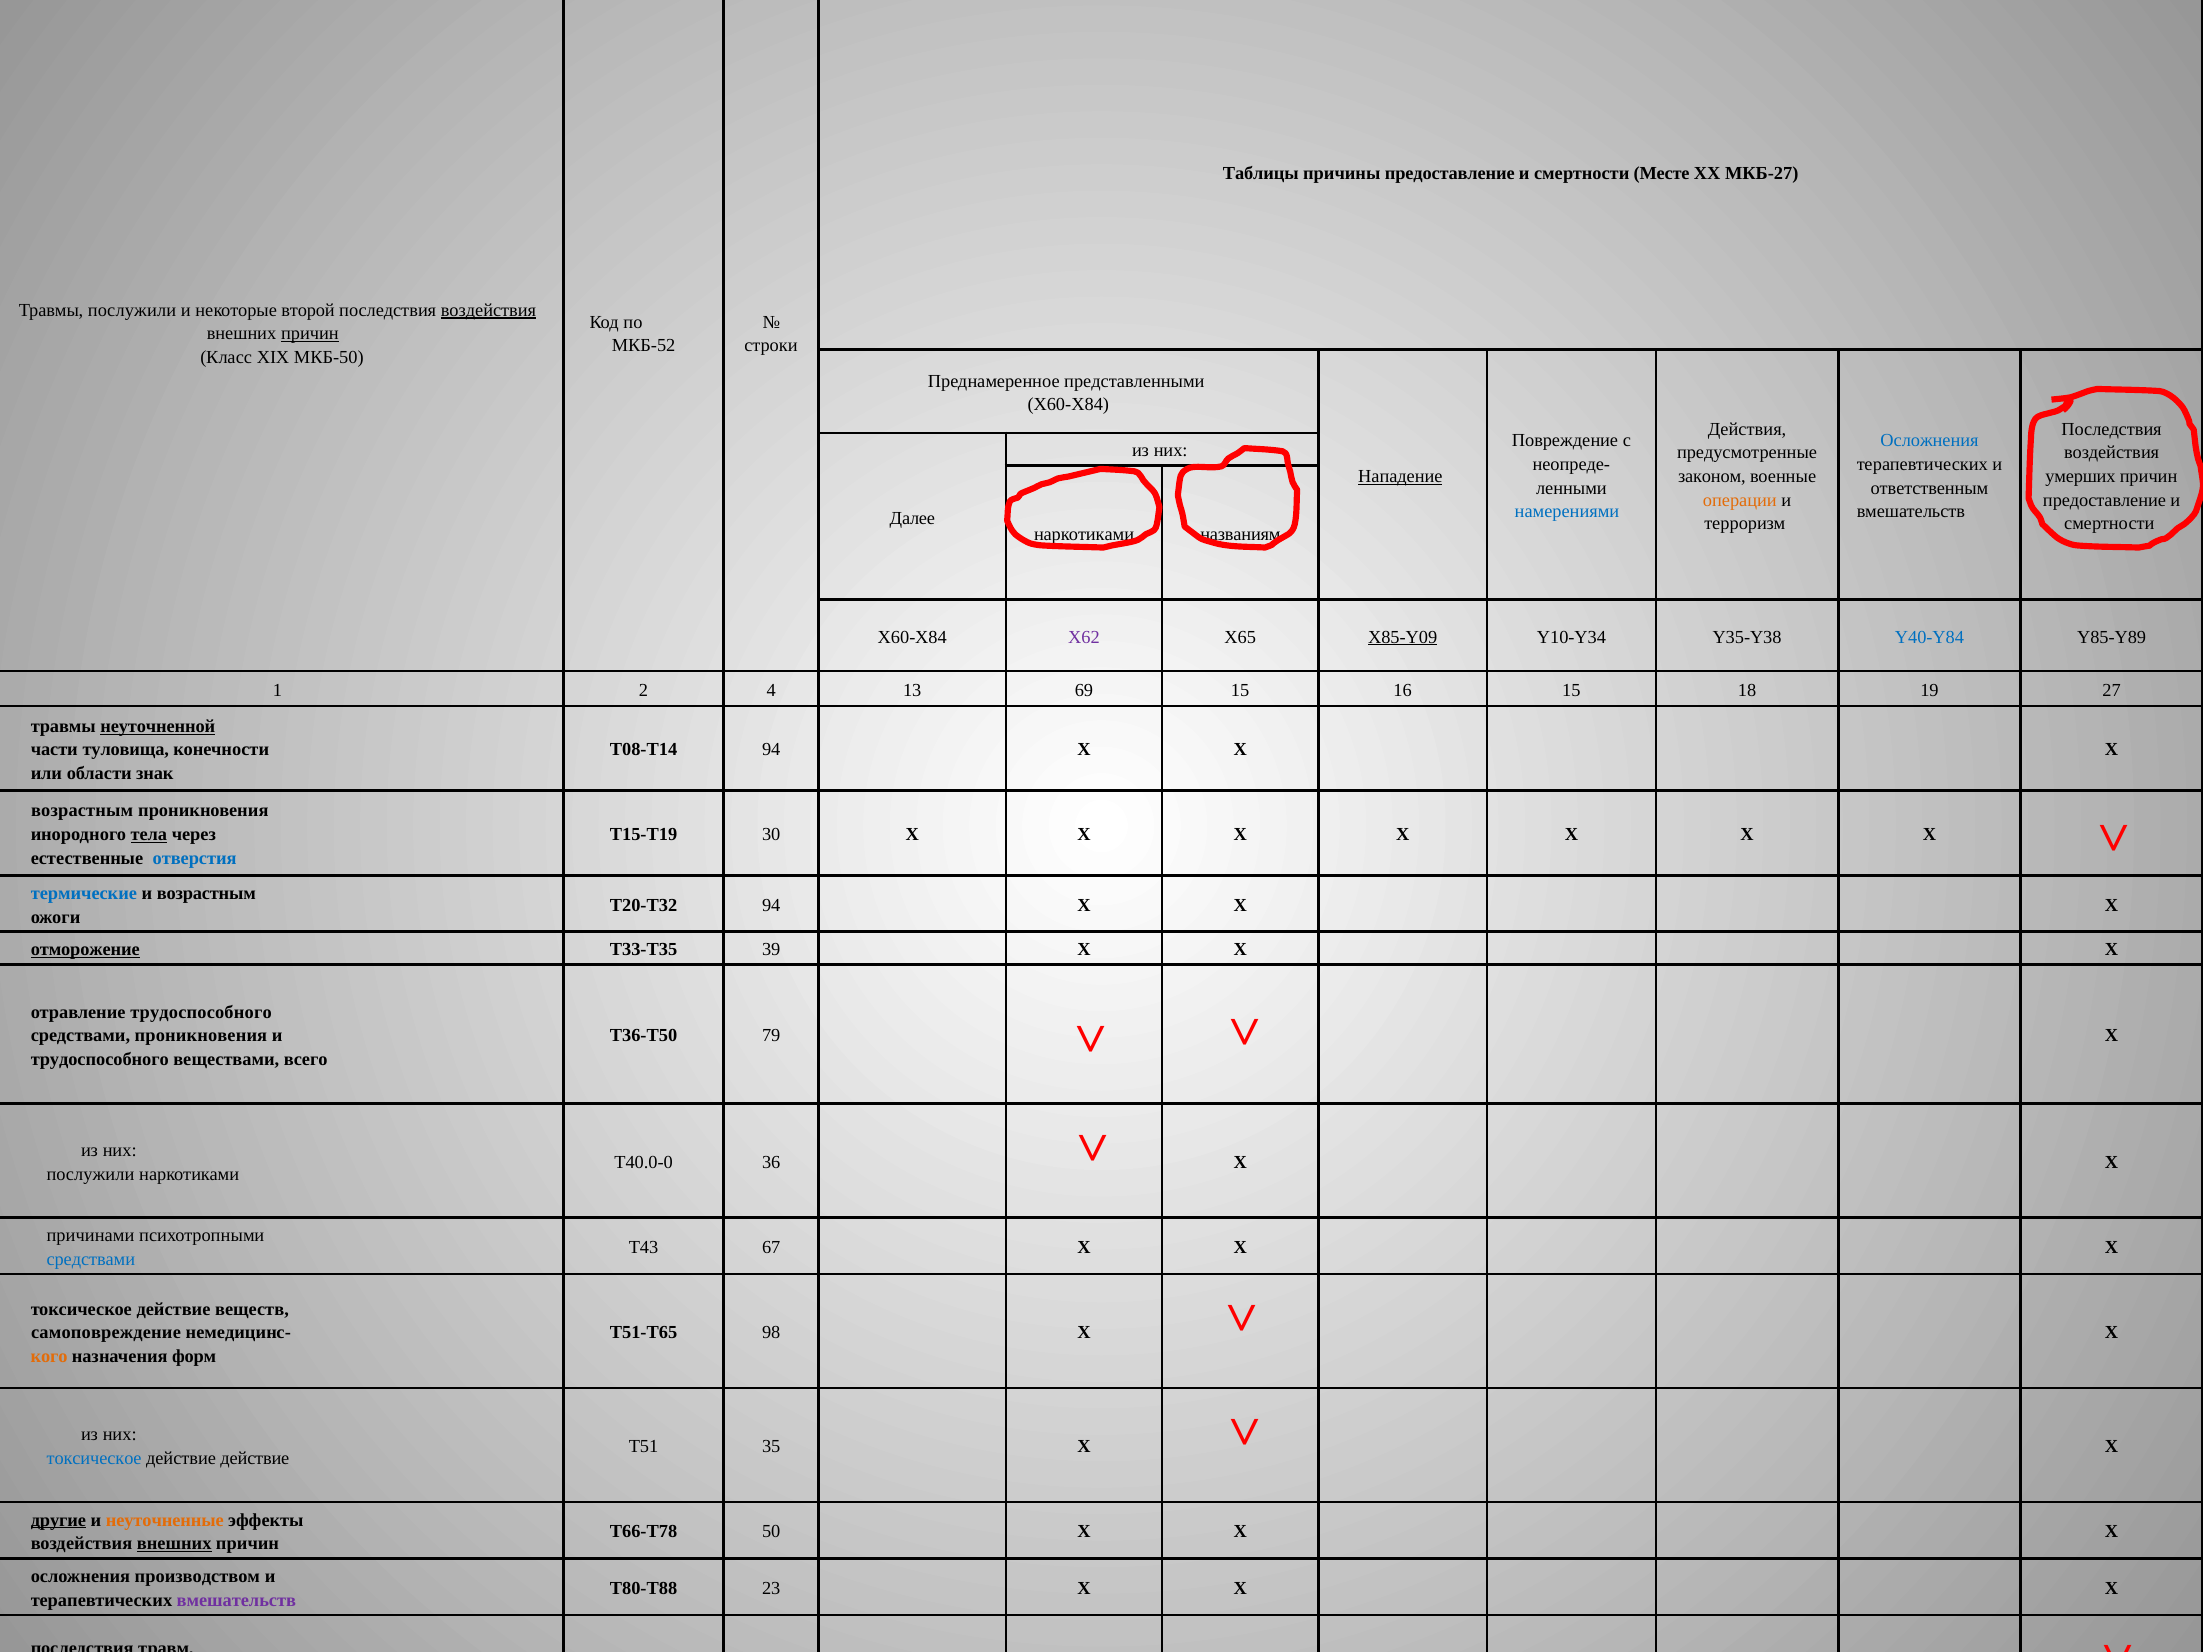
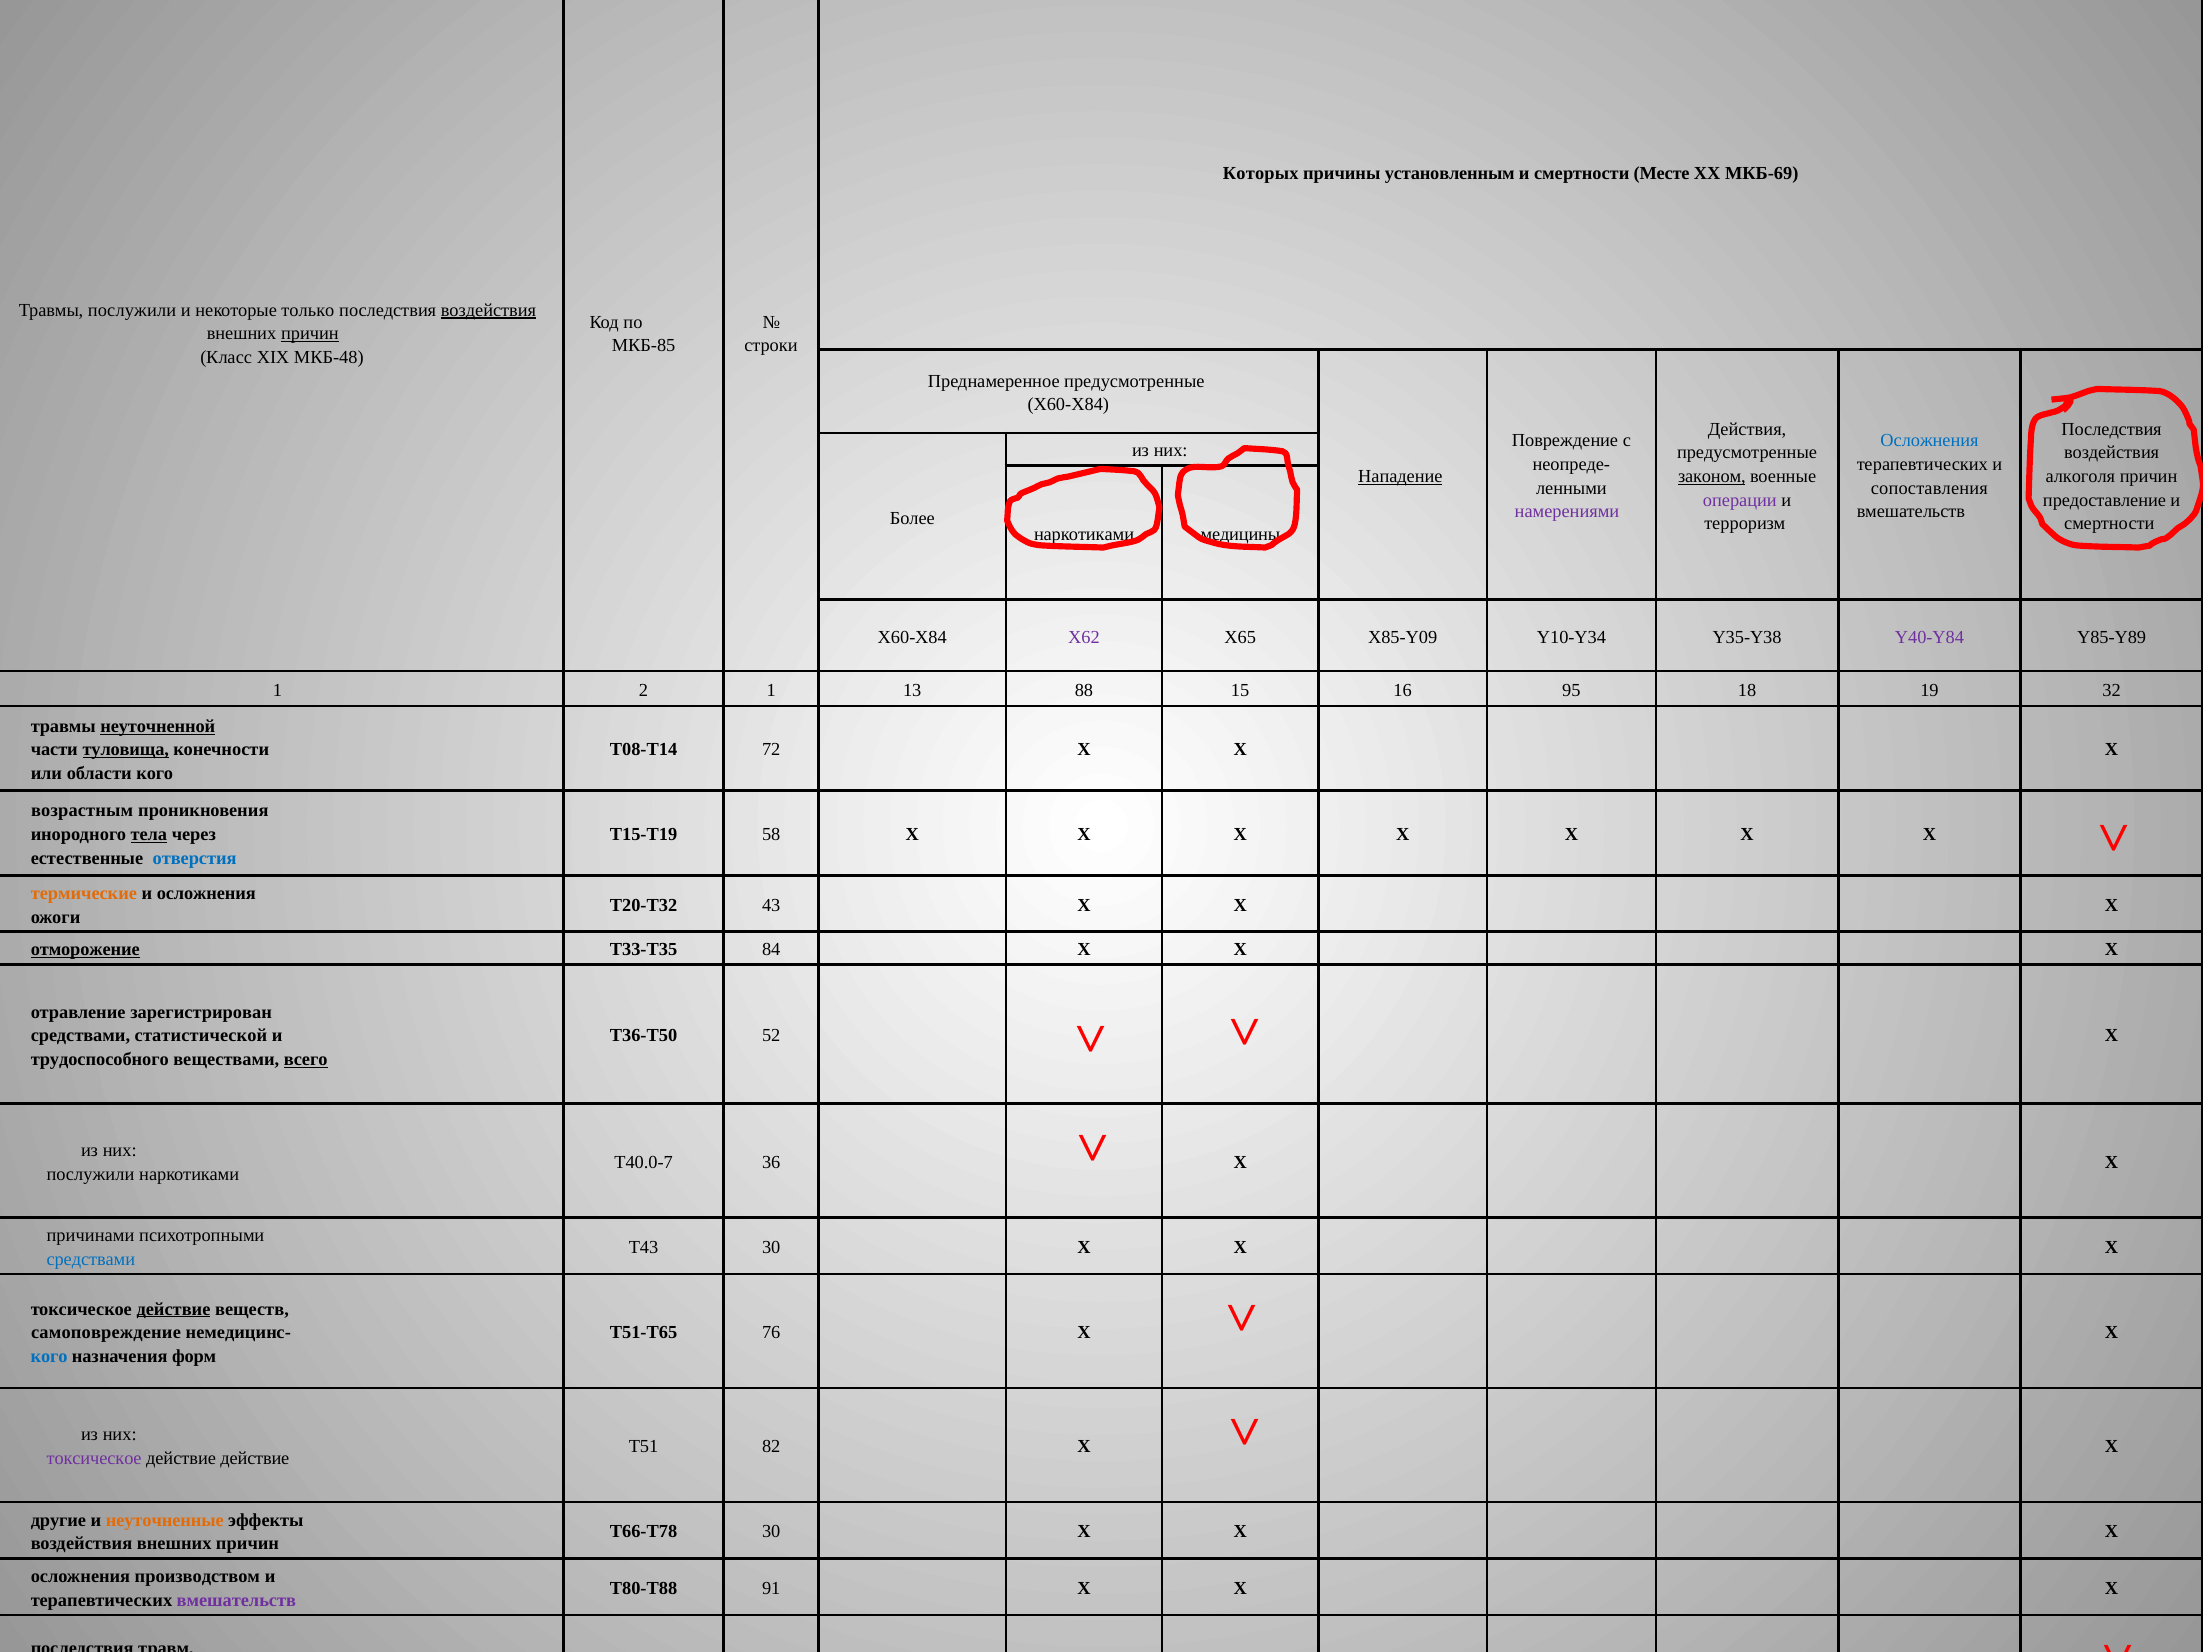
Таблицы: Таблицы -> Которых
причины предоставление: предоставление -> установленным
МКБ-27: МКБ-27 -> МКБ-69
второй: второй -> только
МКБ-52: МКБ-52 -> МКБ-85
МКБ-50: МКБ-50 -> МКБ-48
Преднамеренное представленными: представленными -> предусмотренные
законом underline: none -> present
умерших: умерших -> алкоголя
ответственным: ответственным -> сопоставления
операции colour: orange -> purple
намерениями colour: blue -> purple
Далее: Далее -> Более
названиям: названиям -> медицины
X85-Y09 underline: present -> none
Y40-Y84 colour: blue -> purple
2 4: 4 -> 1
69: 69 -> 88
16 15: 15 -> 95
27: 27 -> 32
туловища underline: none -> present
Т08-Т14 94: 94 -> 72
области знак: знак -> кого
30: 30 -> 58
термические colour: blue -> orange
и возрастным: возрастным -> осложнения
Т20-Т32 94: 94 -> 43
39: 39 -> 84
отравление трудоспособного: трудоспособного -> зарегистрирован
средствами проникновения: проникновения -> статистической
79: 79 -> 52
всего underline: none -> present
Т40.0-0: Т40.0-0 -> Т40.0-7
Т43 67: 67 -> 30
действие at (174, 1309) underline: none -> present
98: 98 -> 76
кого at (49, 1357) colour: orange -> blue
35: 35 -> 82
токсическое at (94, 1459) colour: blue -> purple
другие underline: present -> none
Т66-Т78 50: 50 -> 30
внешних at (174, 1544) underline: present -> none
23: 23 -> 91
